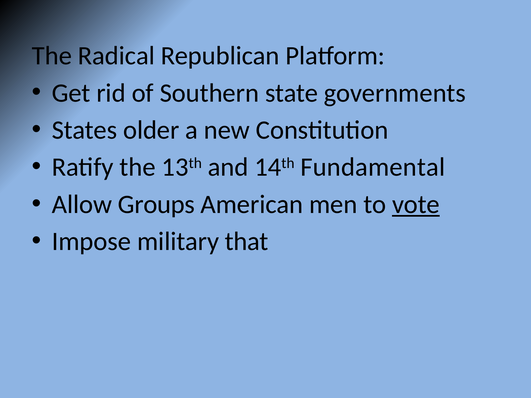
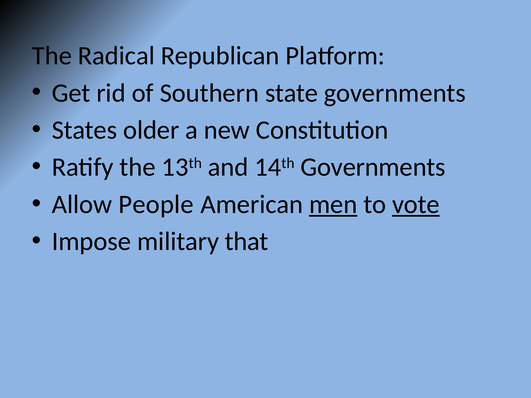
14th Fundamental: Fundamental -> Governments
Groups: Groups -> People
men underline: none -> present
